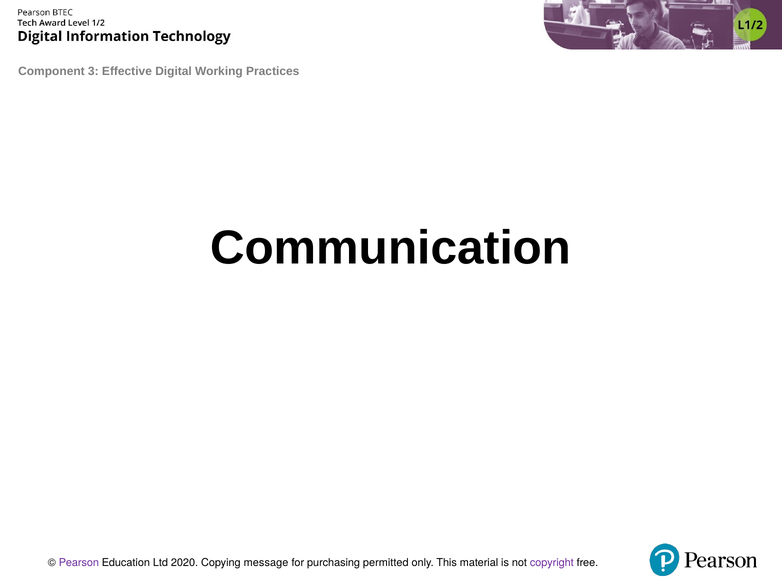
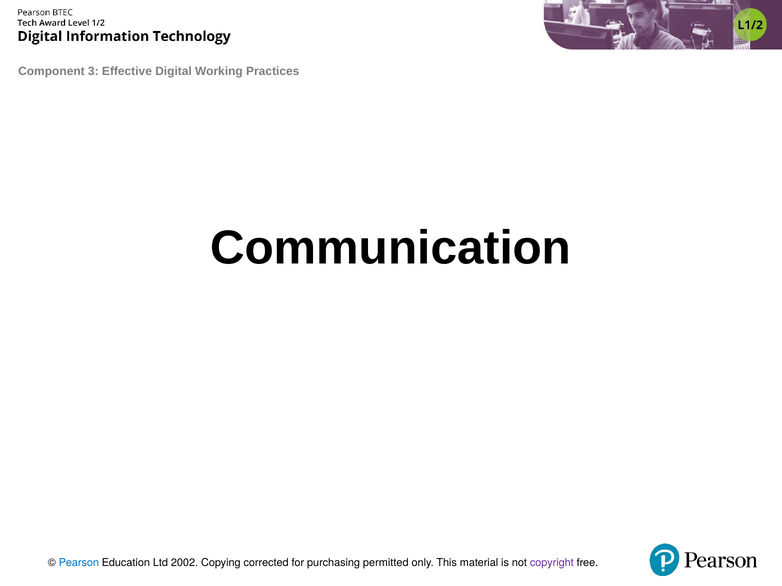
Pearson colour: purple -> blue
2020: 2020 -> 2002
message: message -> corrected
